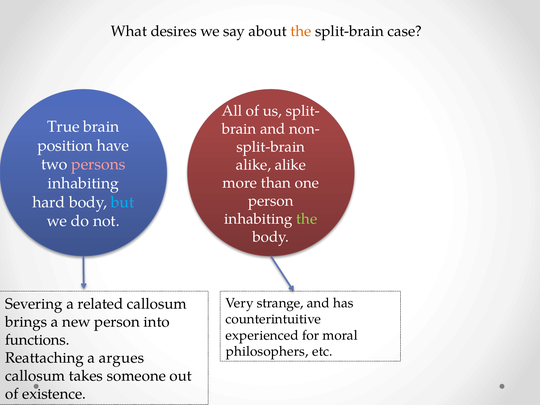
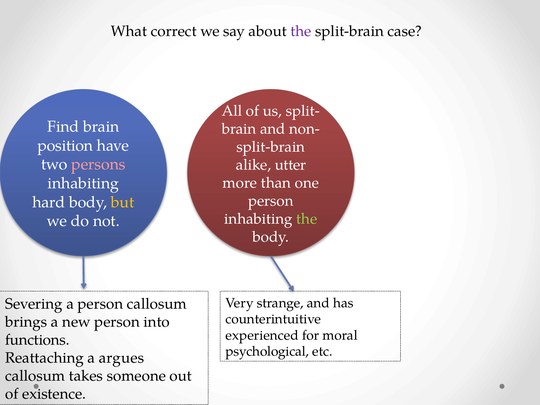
desires: desires -> correct
the at (301, 31) colour: orange -> purple
True: True -> Find
alike alike: alike -> utter
but colour: light blue -> yellow
a related: related -> person
philosophers: philosophers -> psychological
